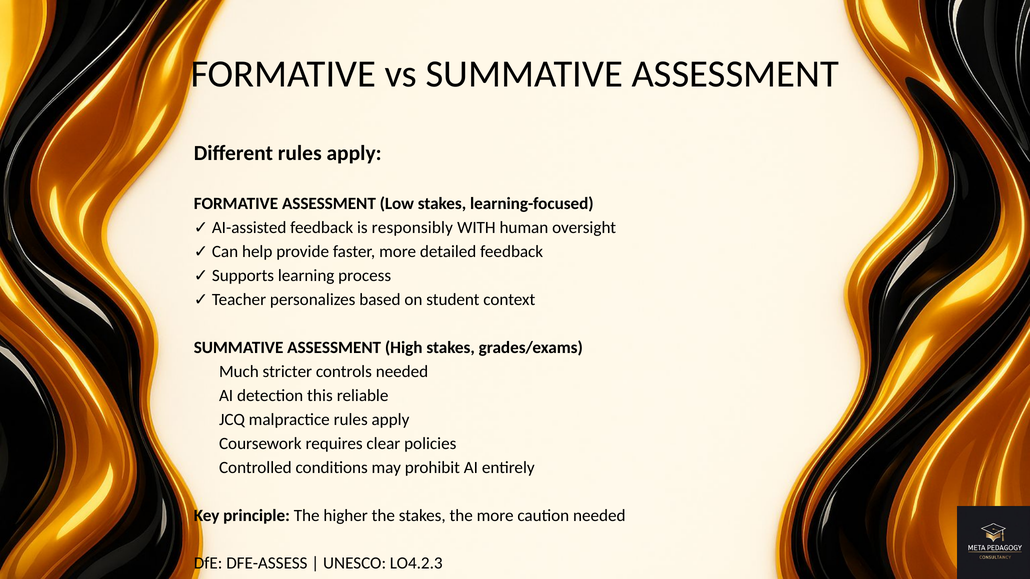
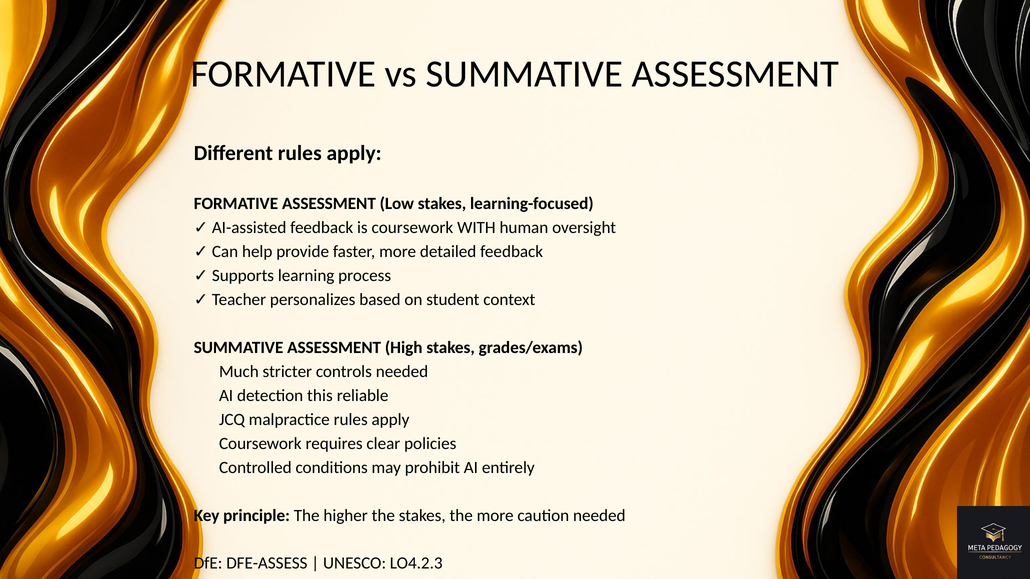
responsibly: responsibly -> coursework
